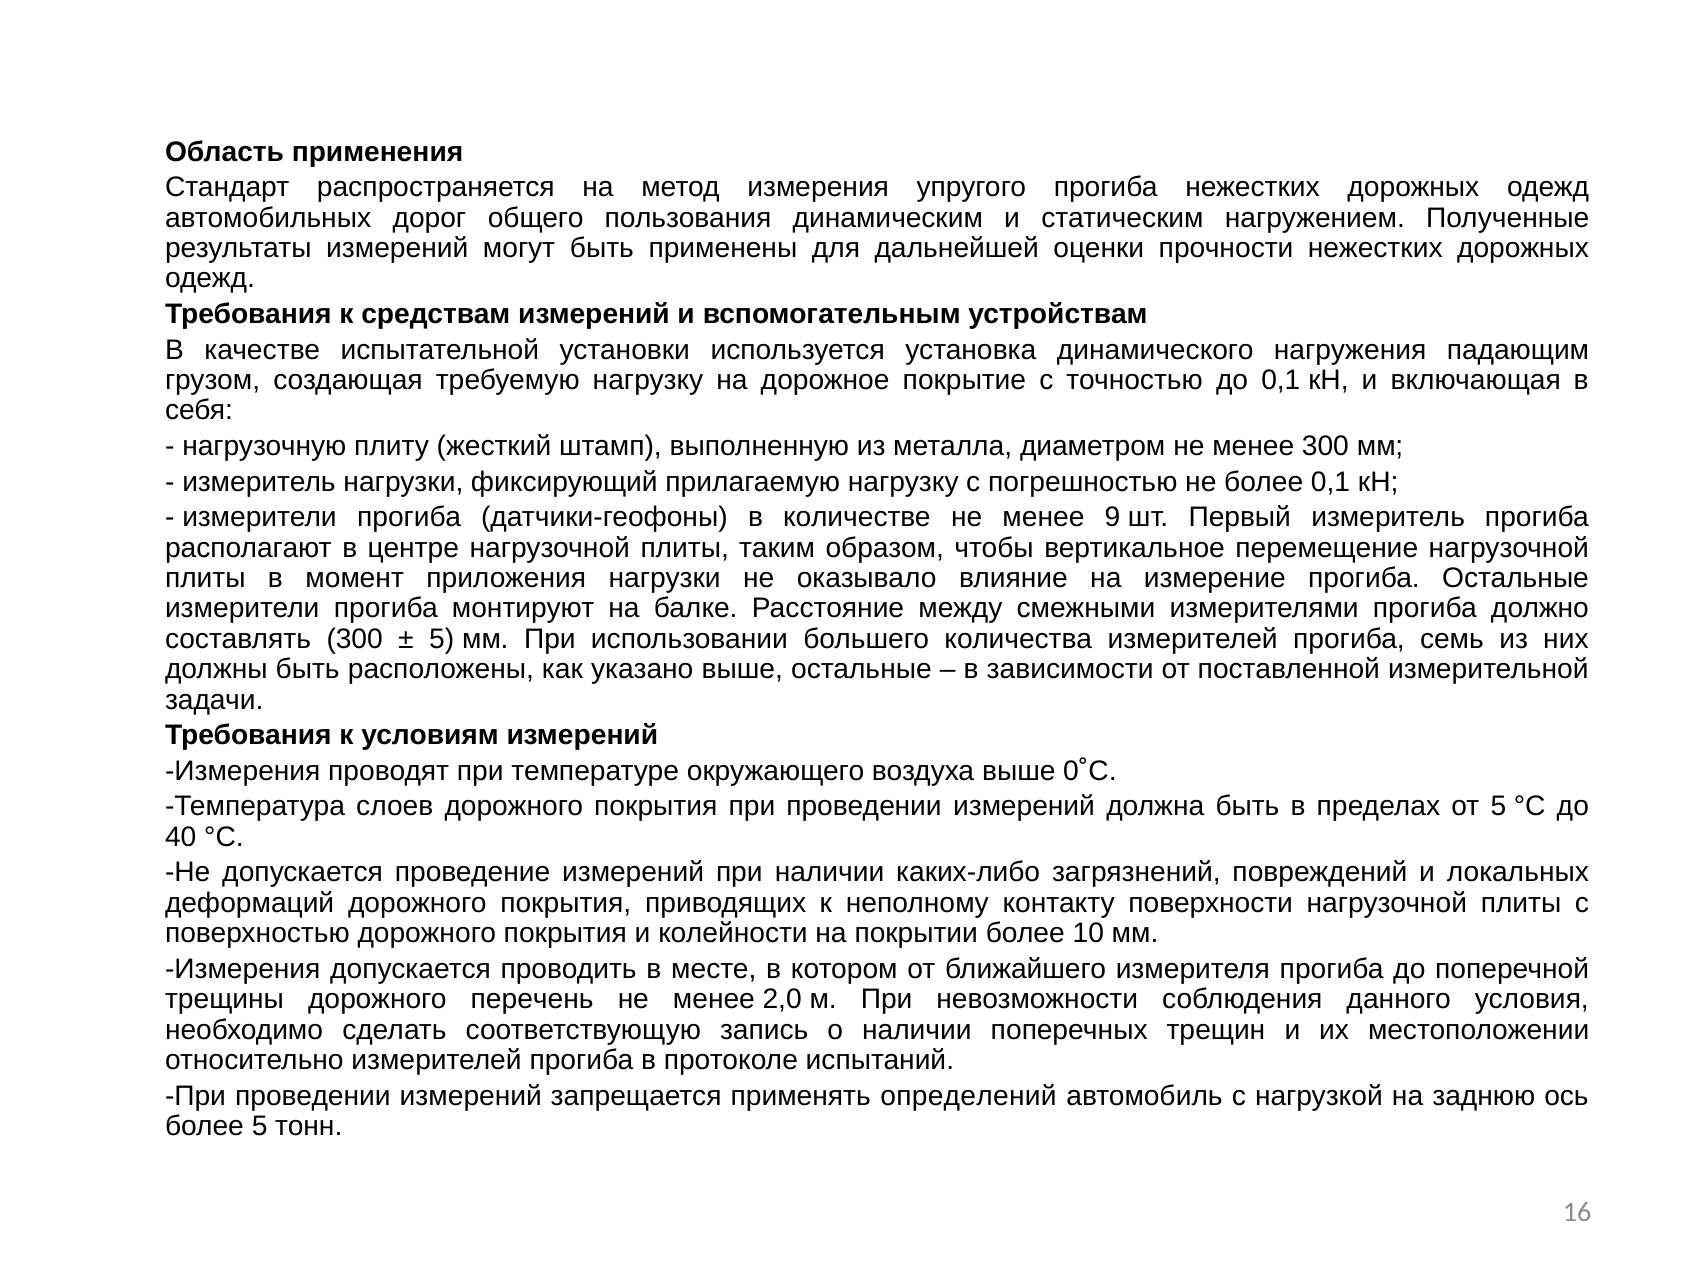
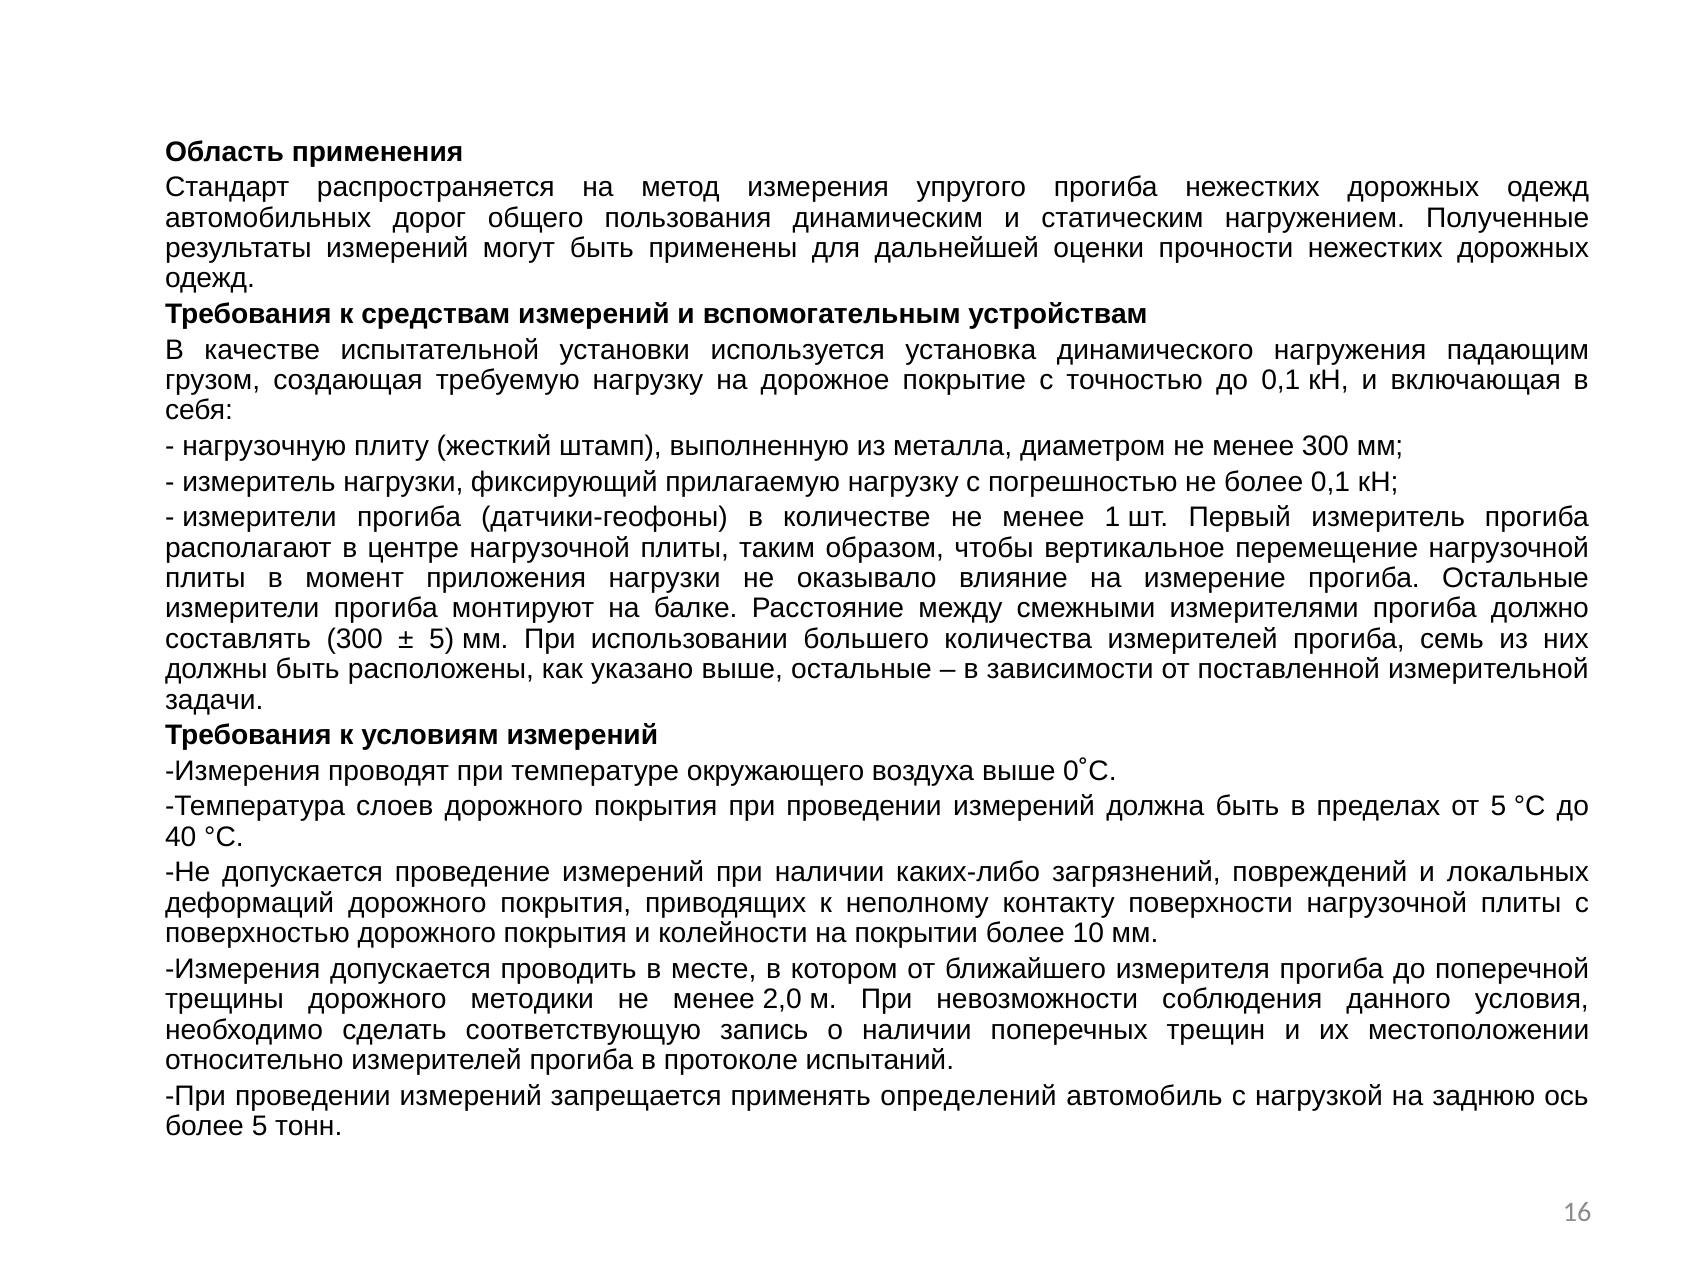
9: 9 -> 1
перечень: перечень -> методики
